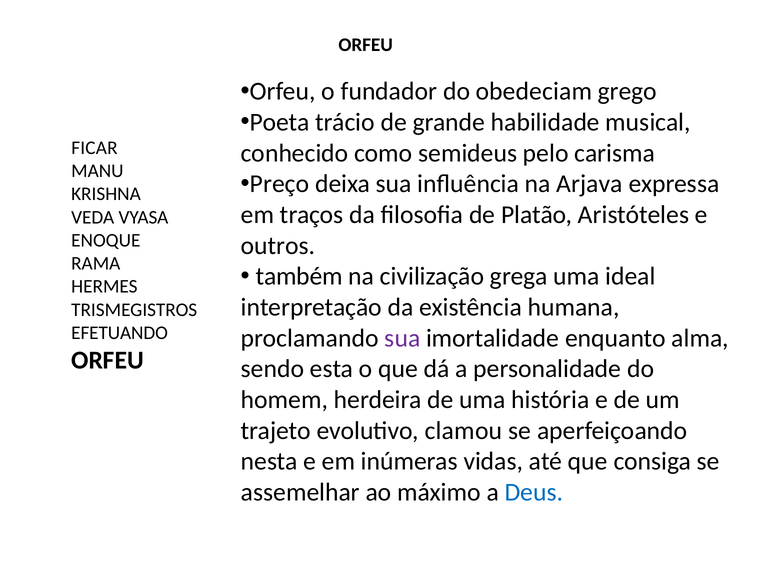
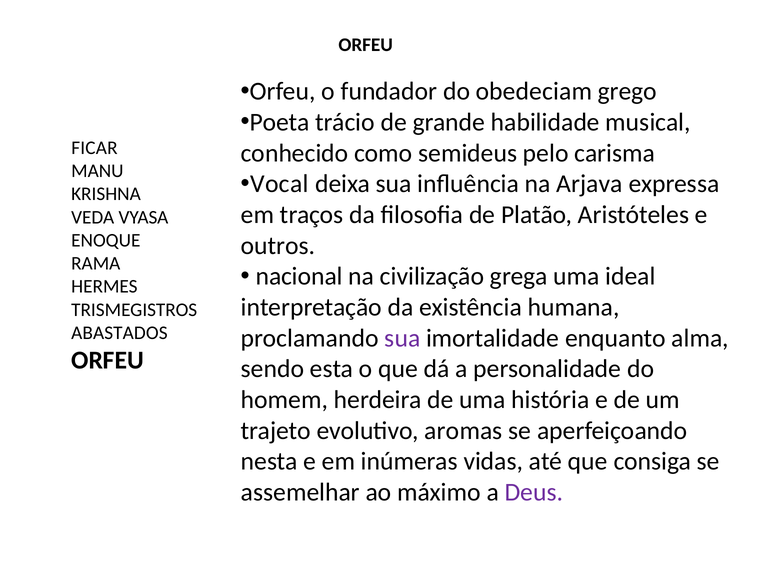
Preço: Preço -> Vocal
também: também -> nacional
EFETUANDO: EFETUANDO -> ABASTADOS
clamou: clamou -> aromas
Deus colour: blue -> purple
